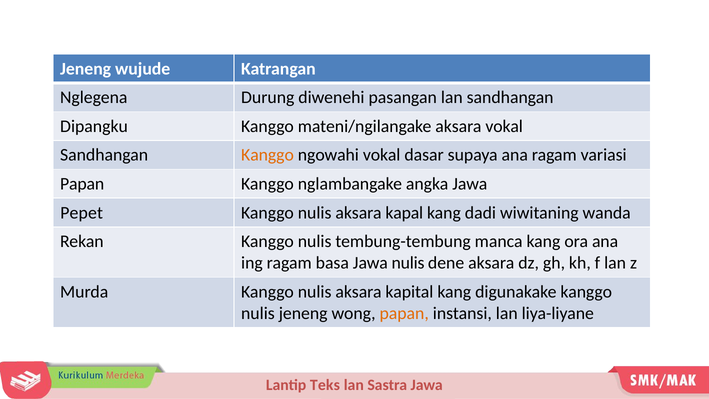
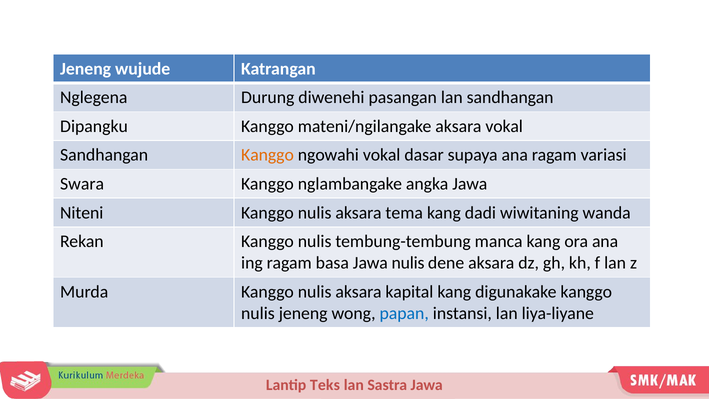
Papan at (82, 184): Papan -> Swara
Pepet: Pepet -> Niteni
kapal: kapal -> tema
papan at (404, 313) colour: orange -> blue
